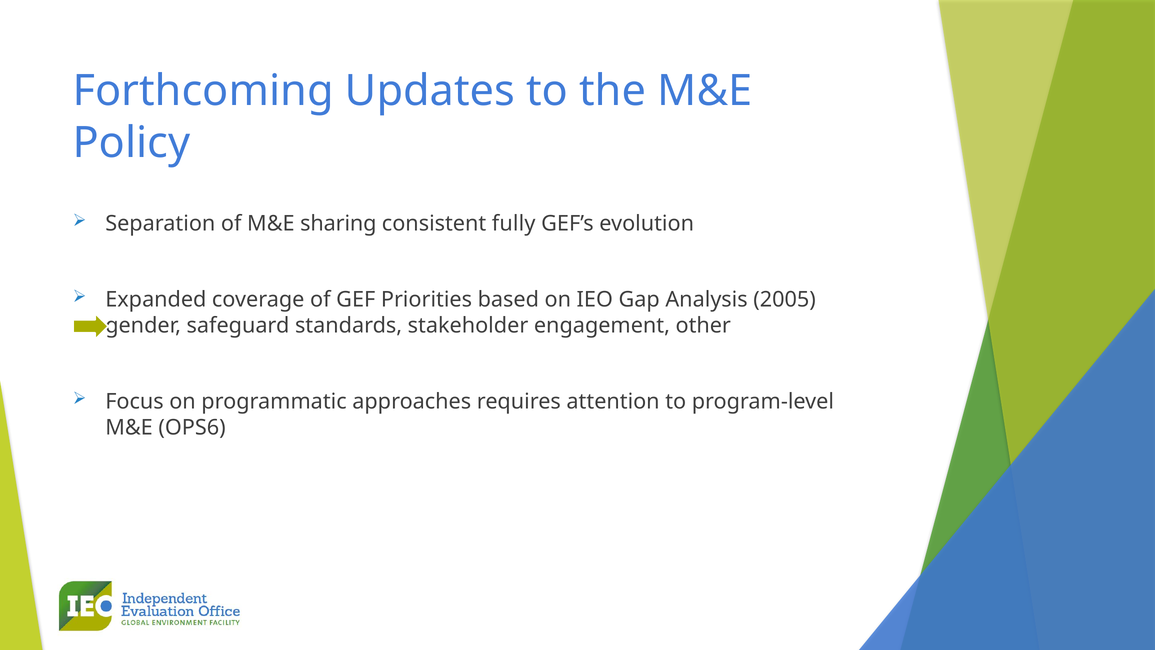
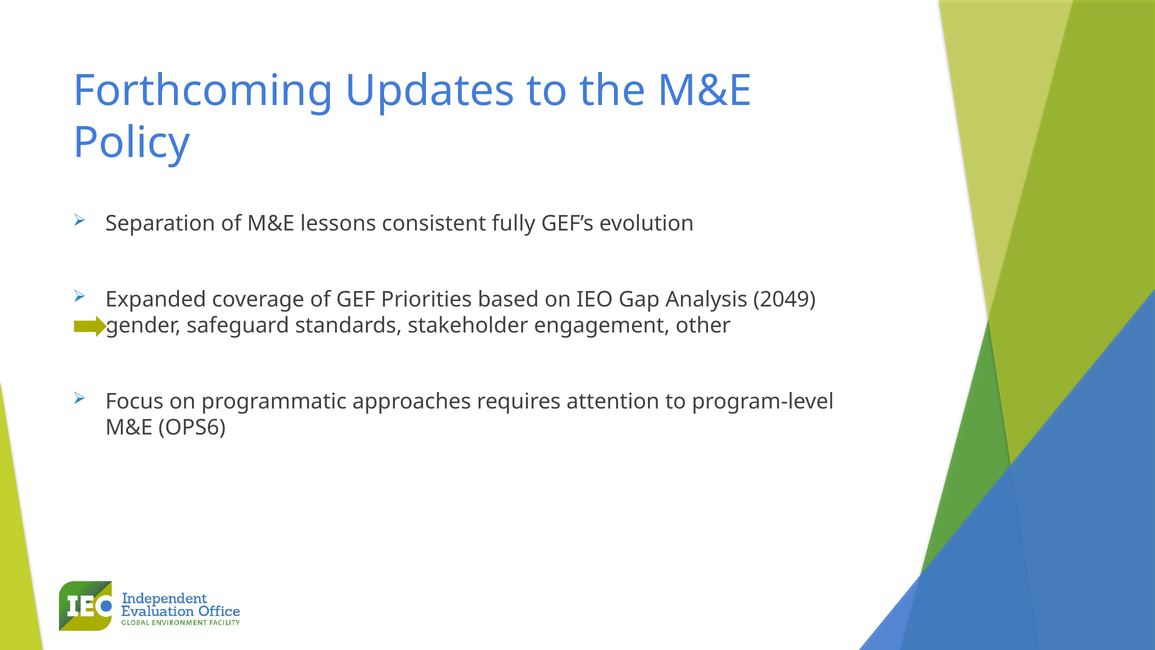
sharing: sharing -> lessons
2005: 2005 -> 2049
